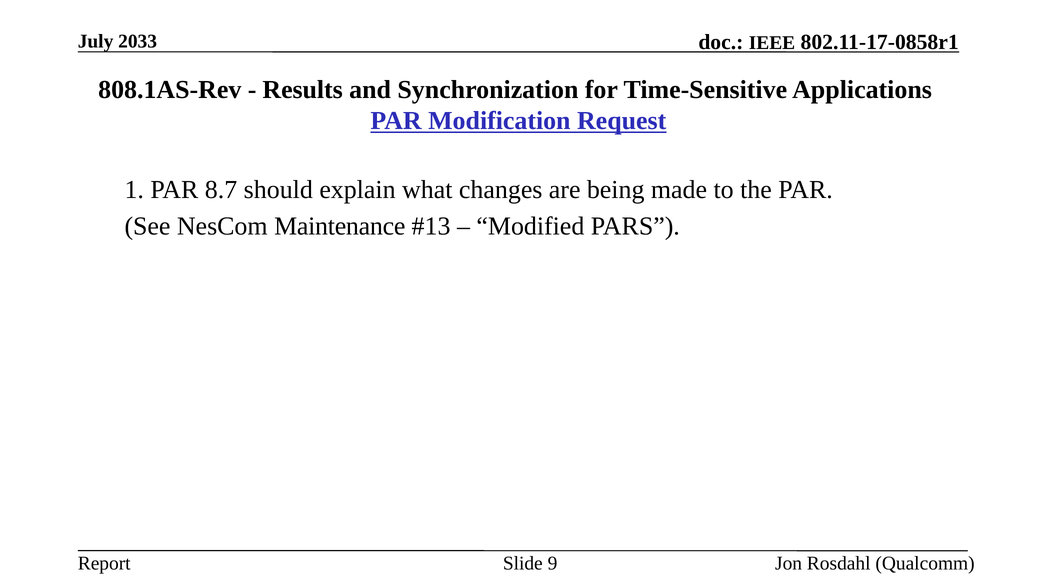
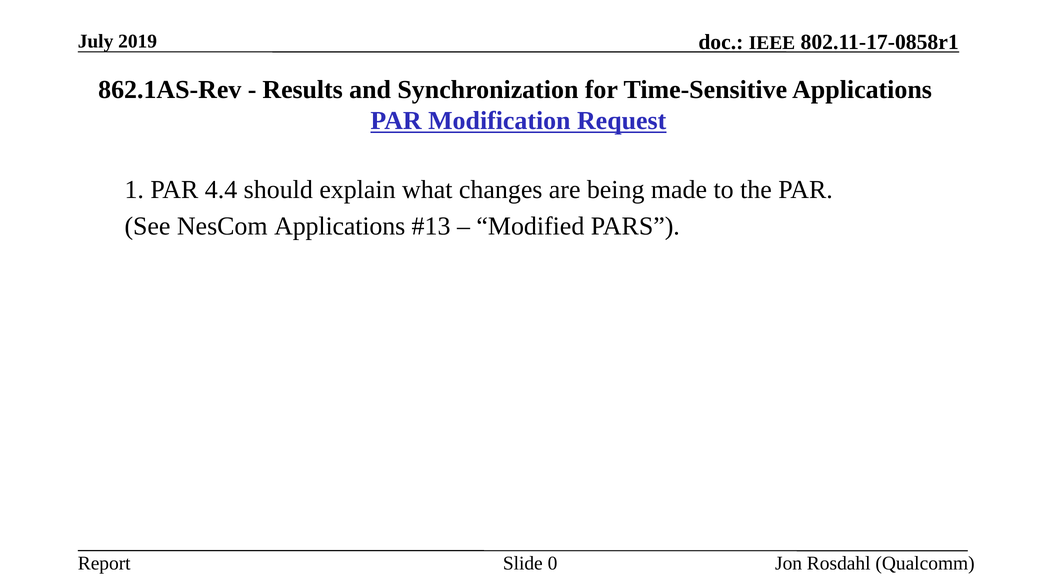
2033: 2033 -> 2019
808.1AS-Rev: 808.1AS-Rev -> 862.1AS-Rev
8.7: 8.7 -> 4.4
NesCom Maintenance: Maintenance -> Applications
9: 9 -> 0
